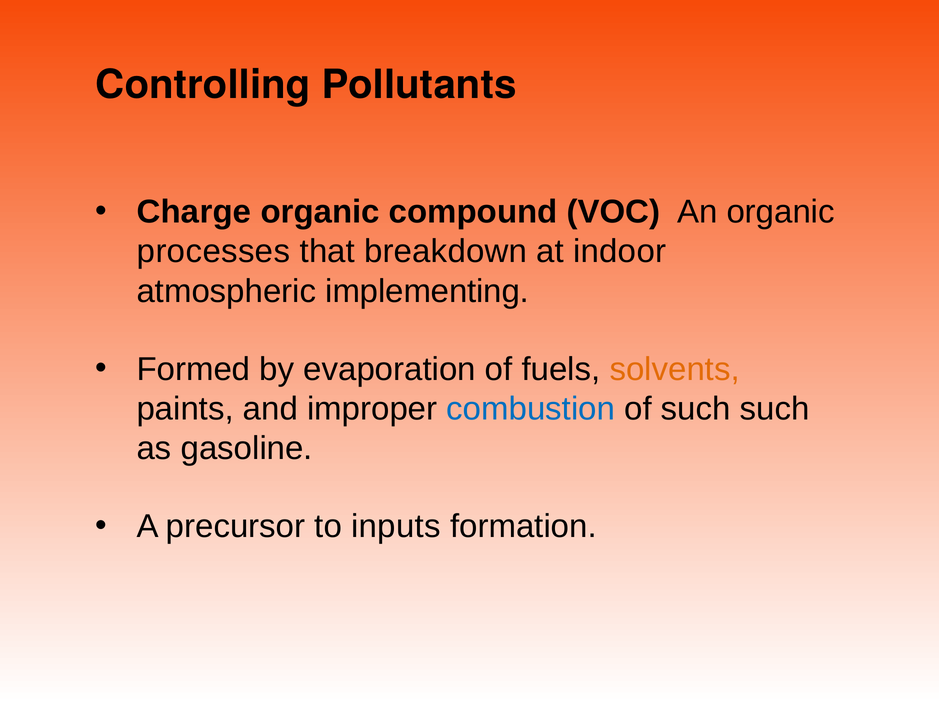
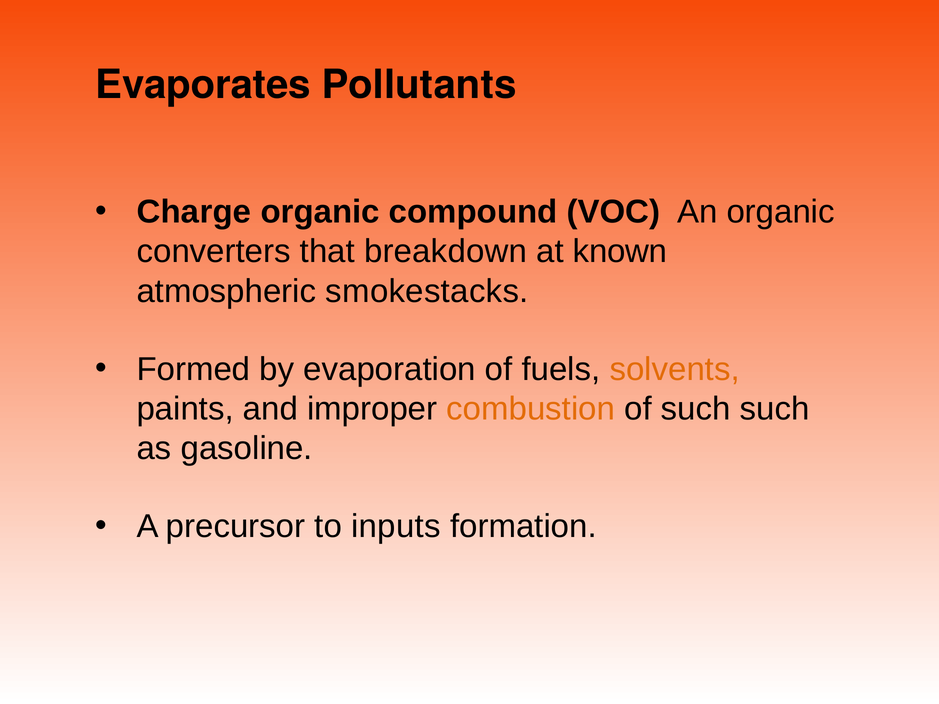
Controlling: Controlling -> Evaporates
processes: processes -> converters
indoor: indoor -> known
implementing: implementing -> smokestacks
combustion colour: blue -> orange
